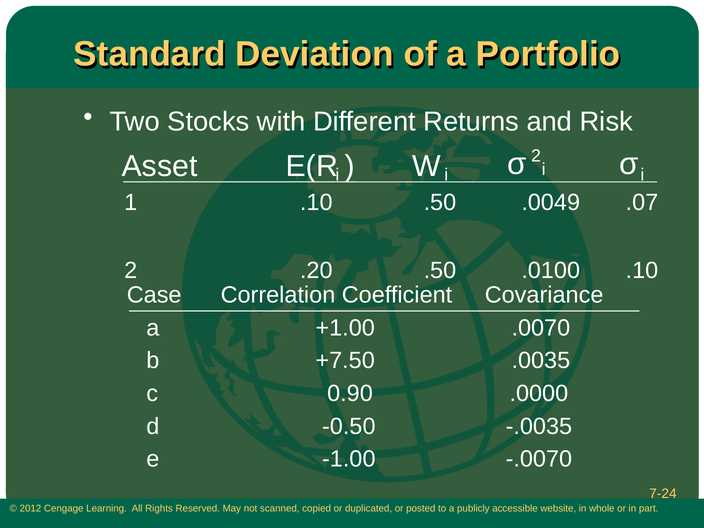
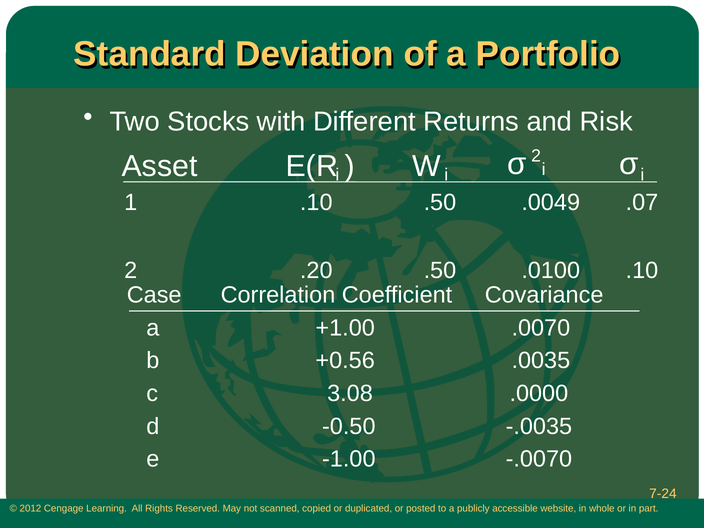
+7.50: +7.50 -> +0.56
0.90: 0.90 -> 3.08
